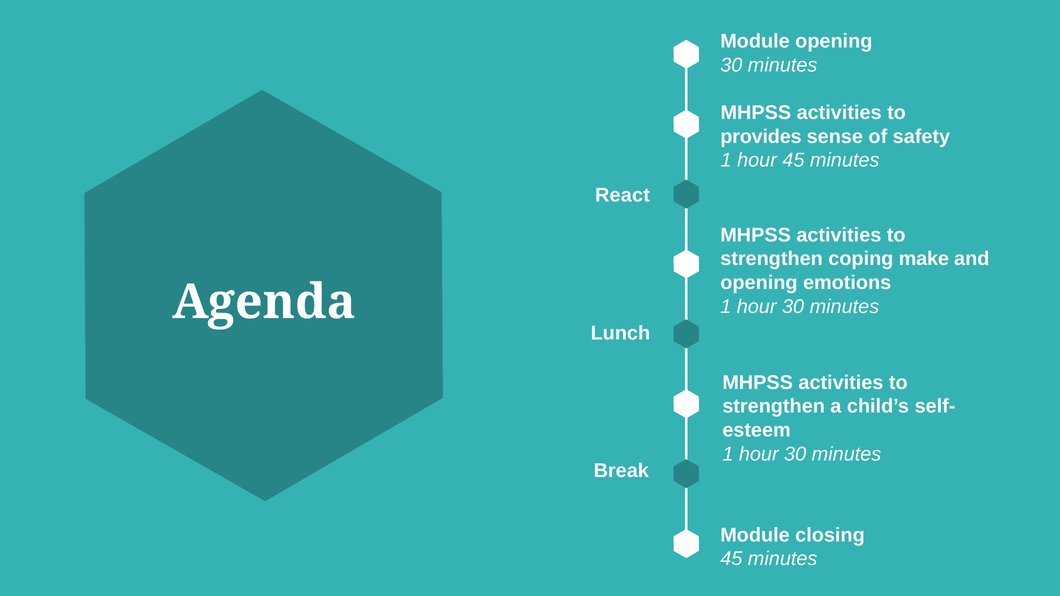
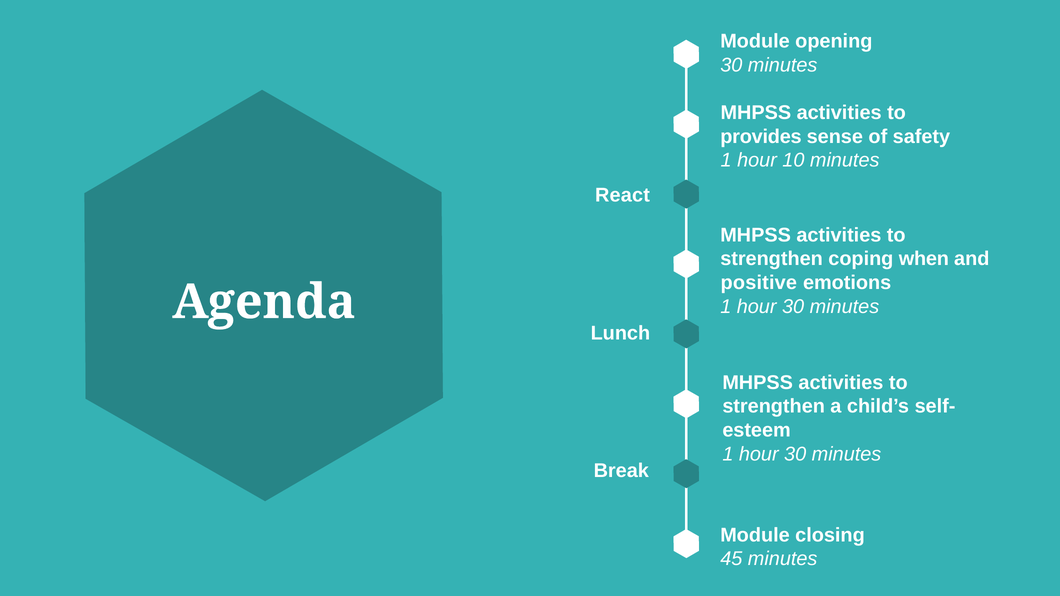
hour 45: 45 -> 10
make: make -> when
opening at (759, 283): opening -> positive
